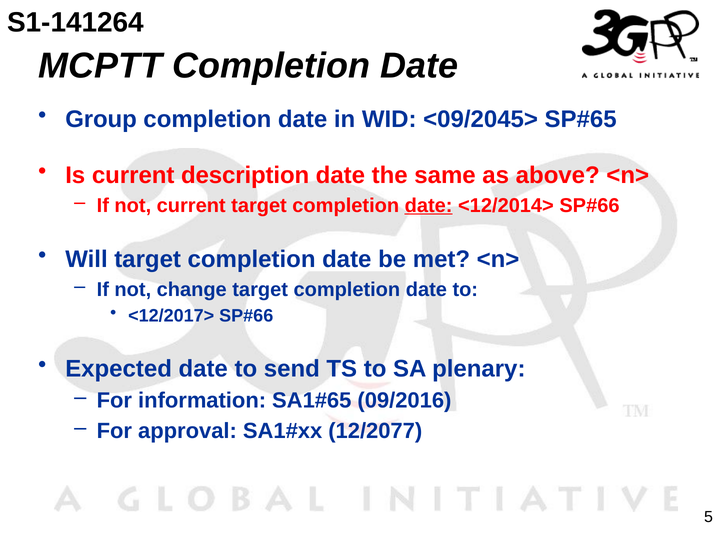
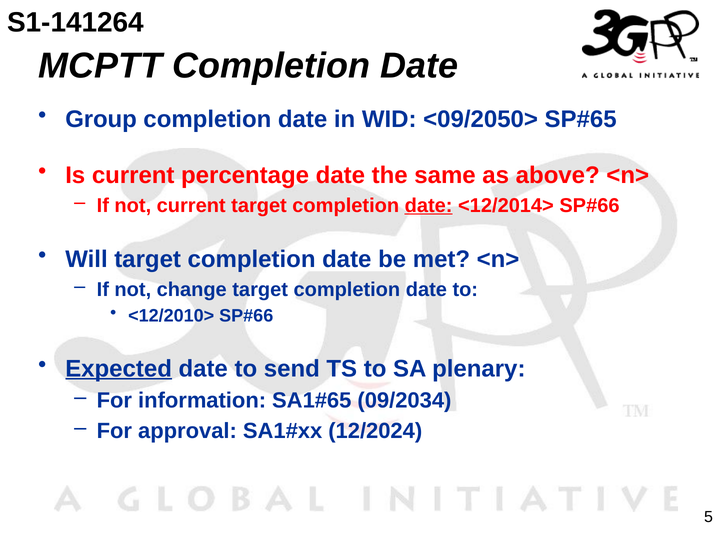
<09/2045>: <09/2045> -> <09/2050>
description: description -> percentage
<12/2017>: <12/2017> -> <12/2010>
Expected underline: none -> present
09/2016: 09/2016 -> 09/2034
12/2077: 12/2077 -> 12/2024
